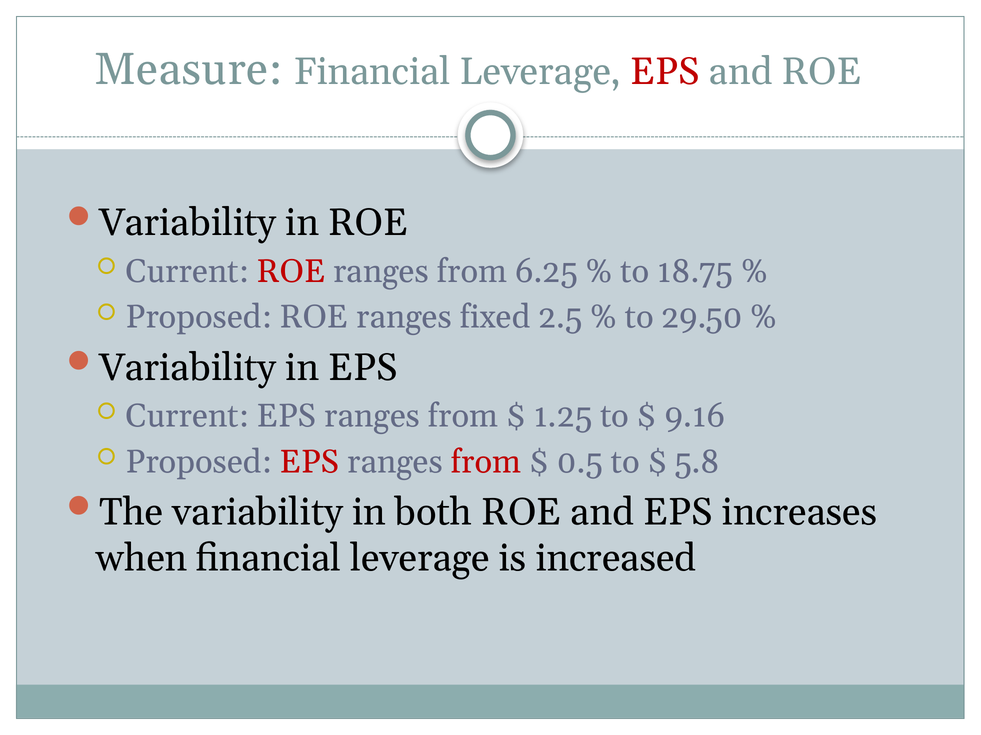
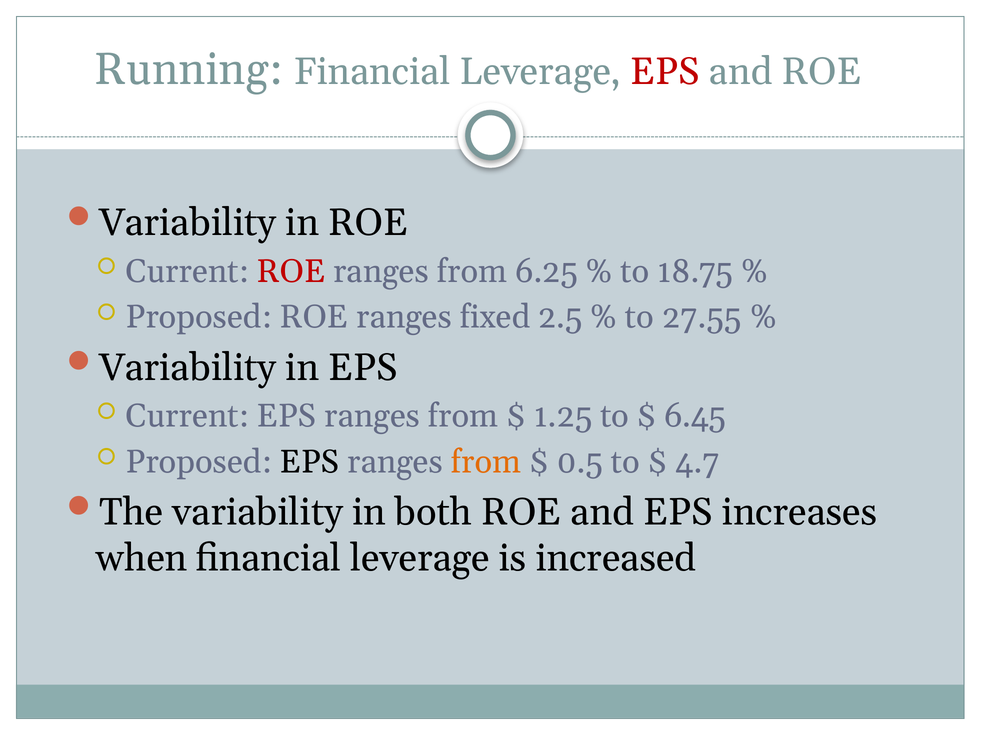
Measure: Measure -> Running
29.50: 29.50 -> 27.55
9.16: 9.16 -> 6.45
EPS at (309, 462) colour: red -> black
from at (486, 462) colour: red -> orange
5.8: 5.8 -> 4.7
